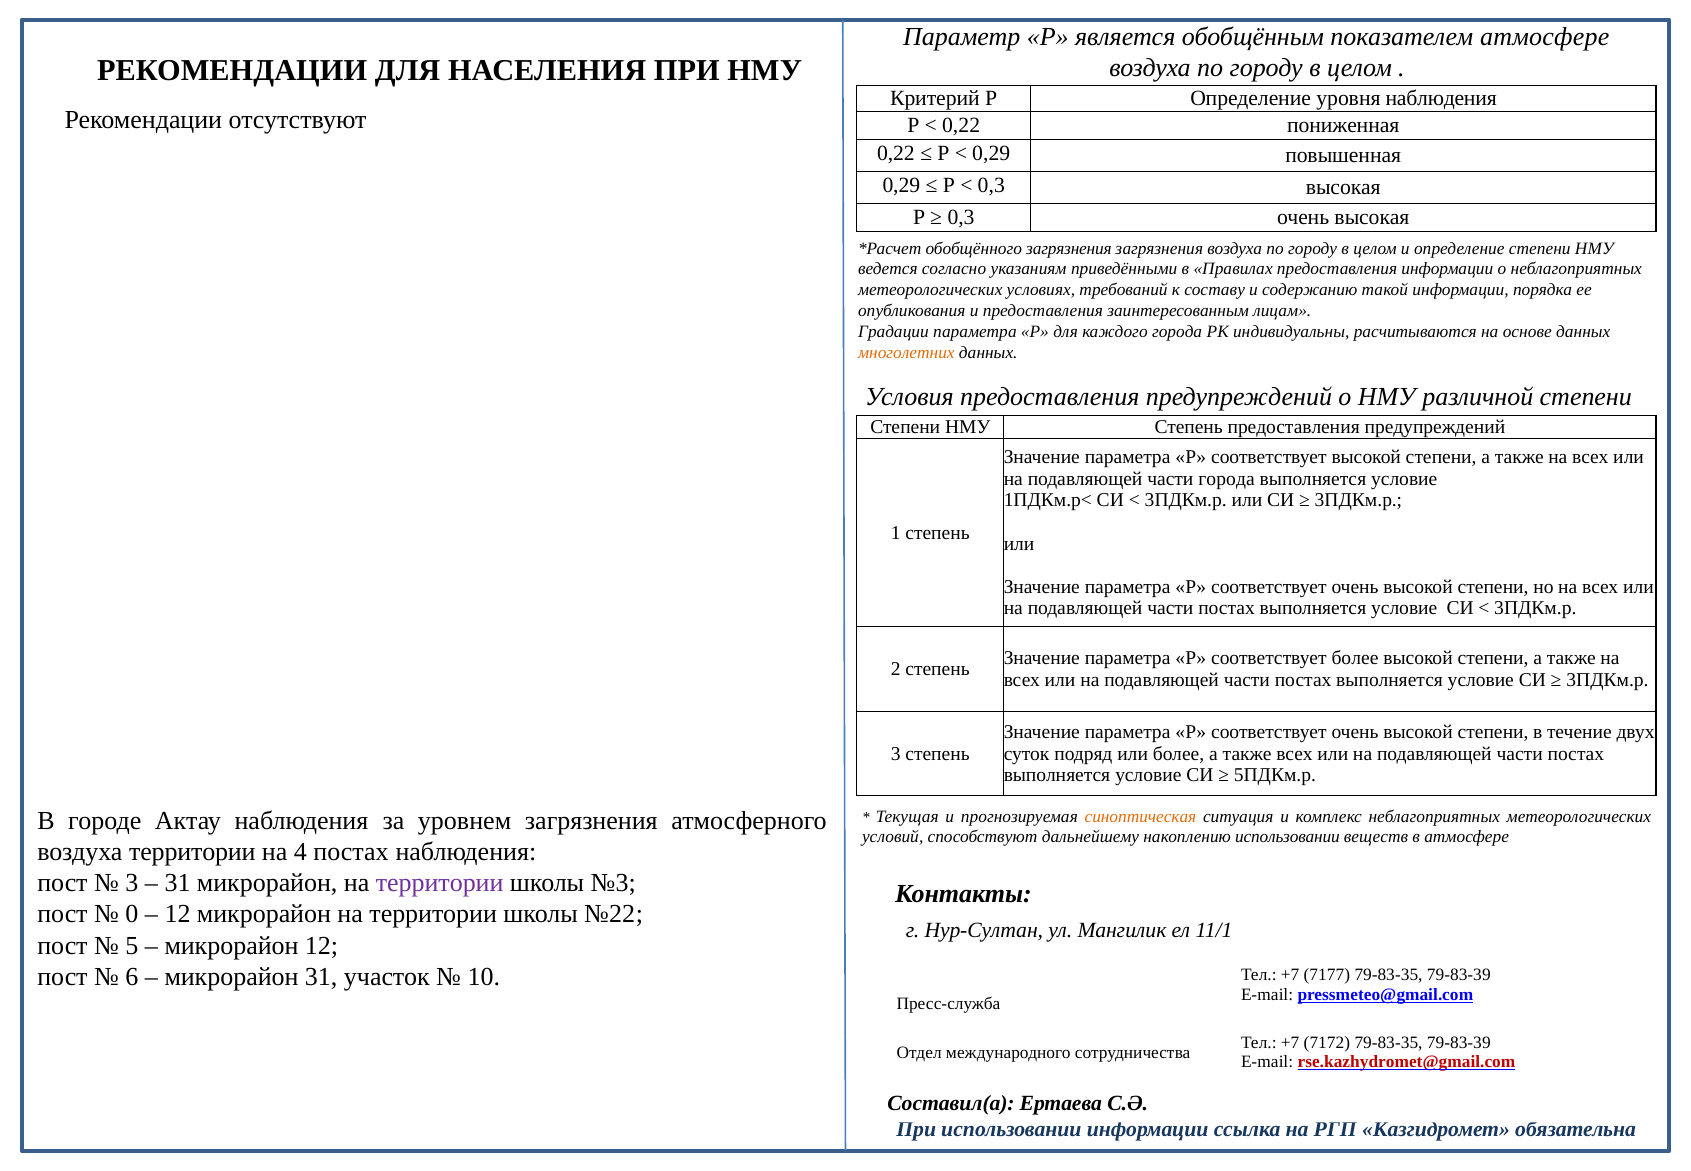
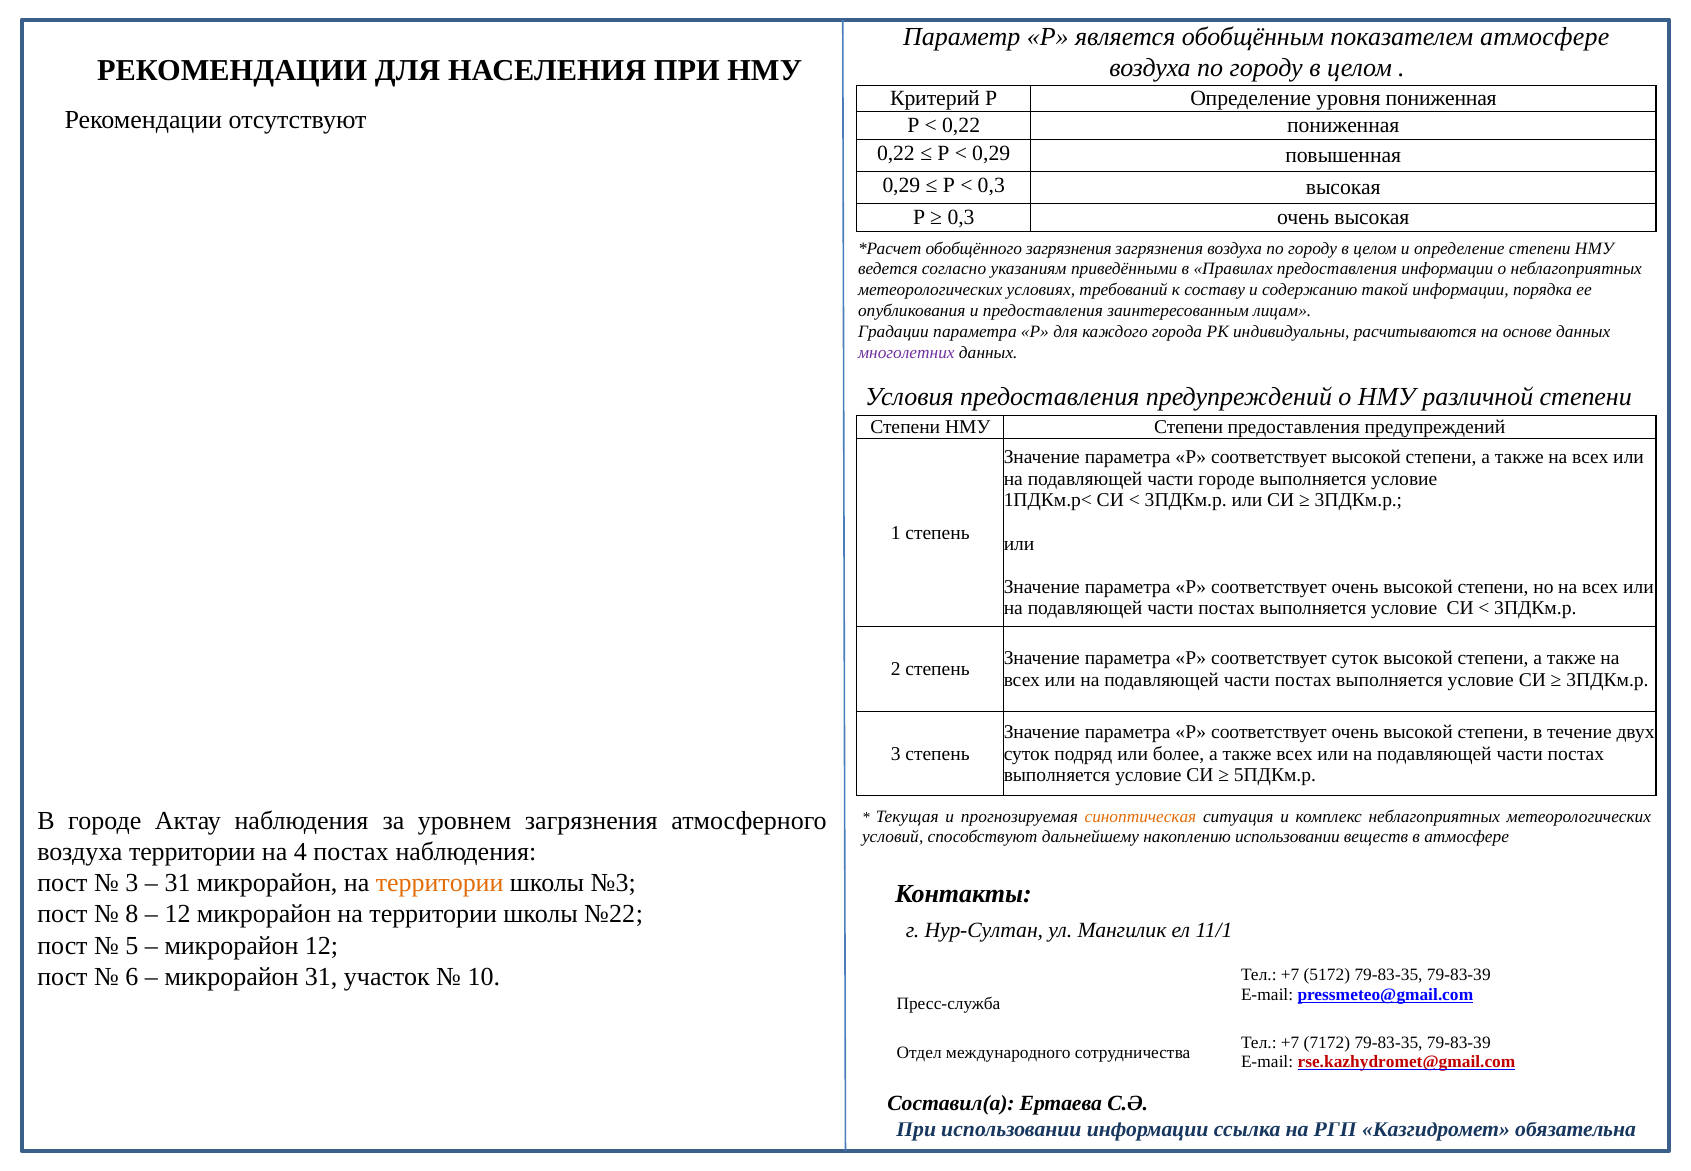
уровня наблюдения: наблюдения -> пониженная
многолетних colour: orange -> purple
НМУ Степень: Степень -> Степени
части города: города -> городе
соответствует более: более -> суток
территории at (440, 883) colour: purple -> orange
0: 0 -> 8
7177: 7177 -> 5172
